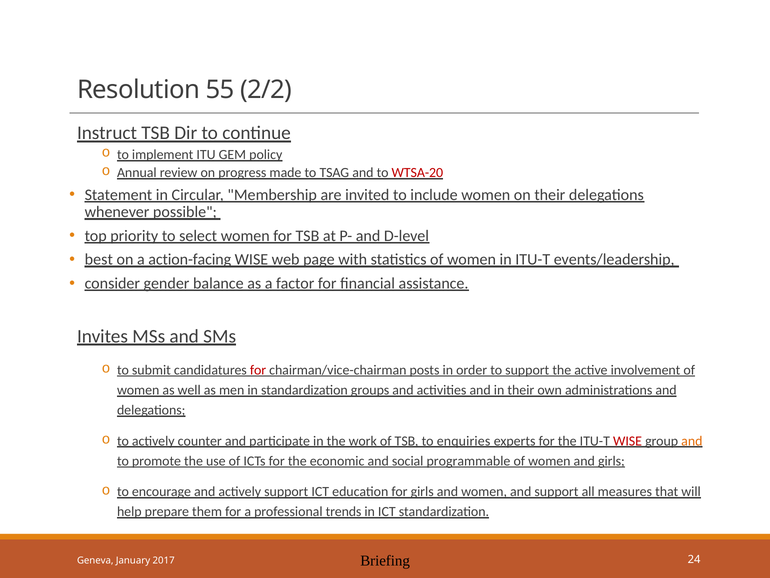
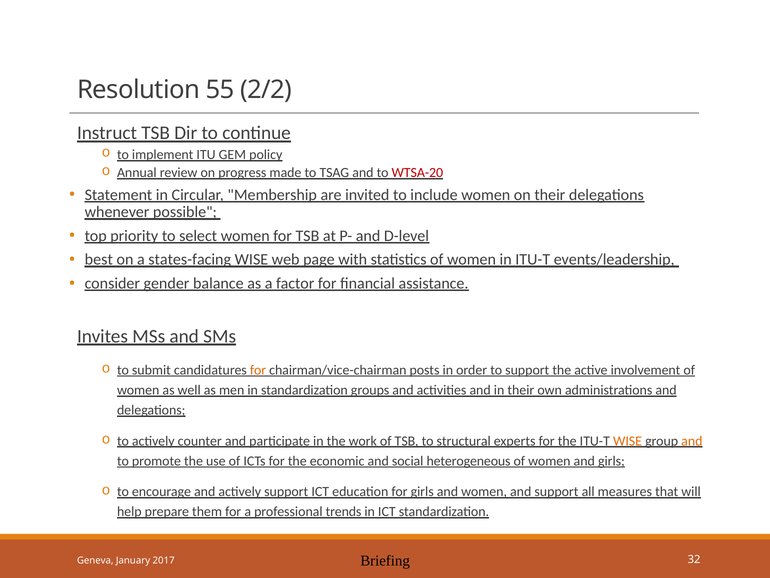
action-facing: action-facing -> states-facing
for at (258, 370) colour: red -> orange
enquiries: enquiries -> structural
WISE at (628, 441) colour: red -> orange
programmable: programmable -> heterogeneous
24: 24 -> 32
